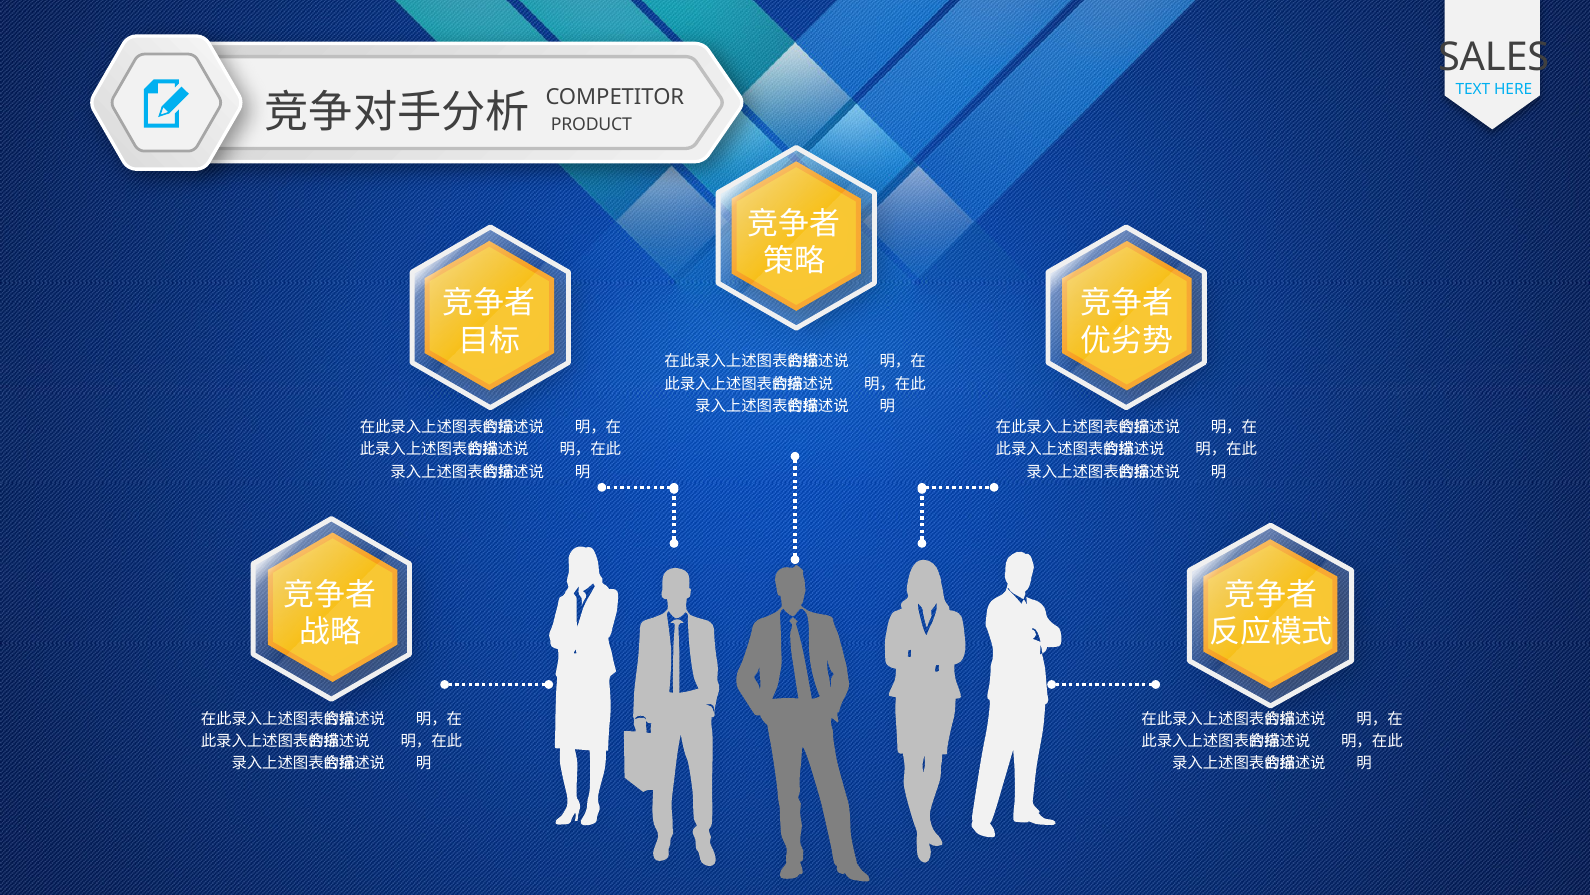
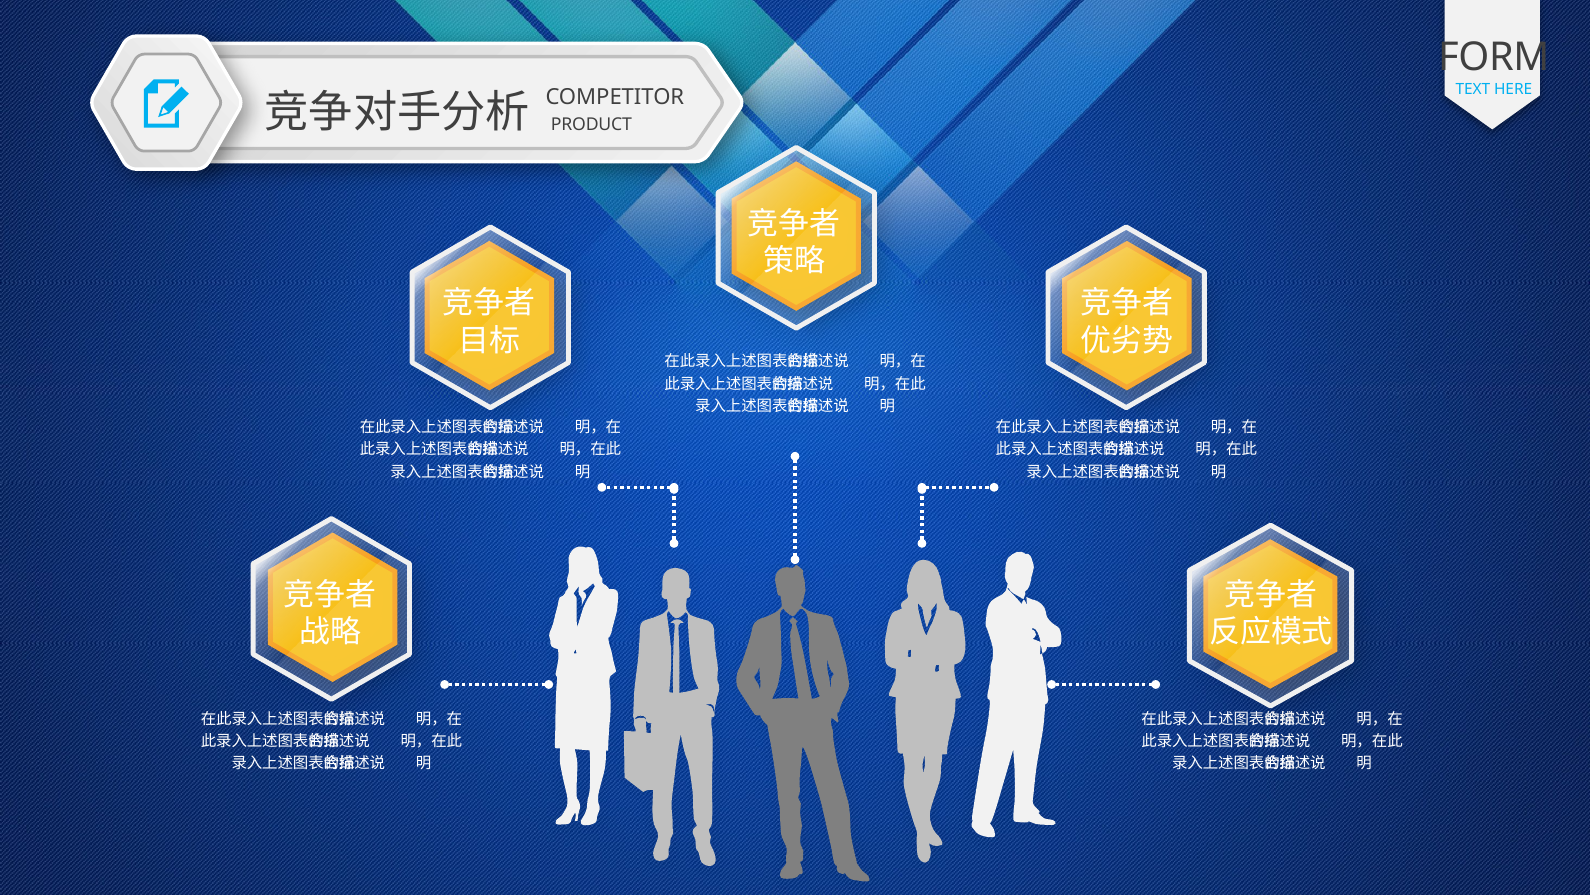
SALES: SALES -> FORM
